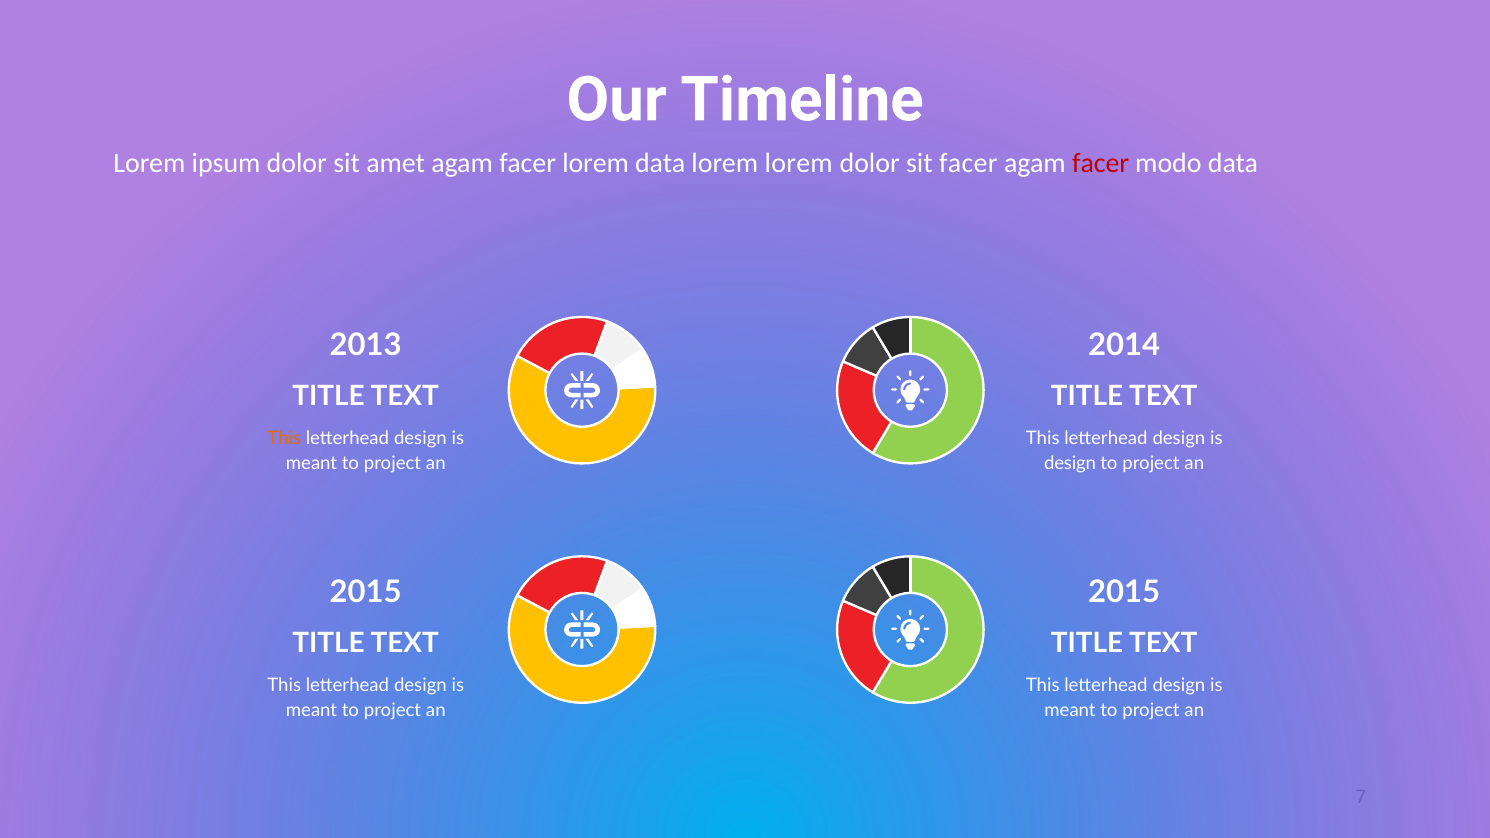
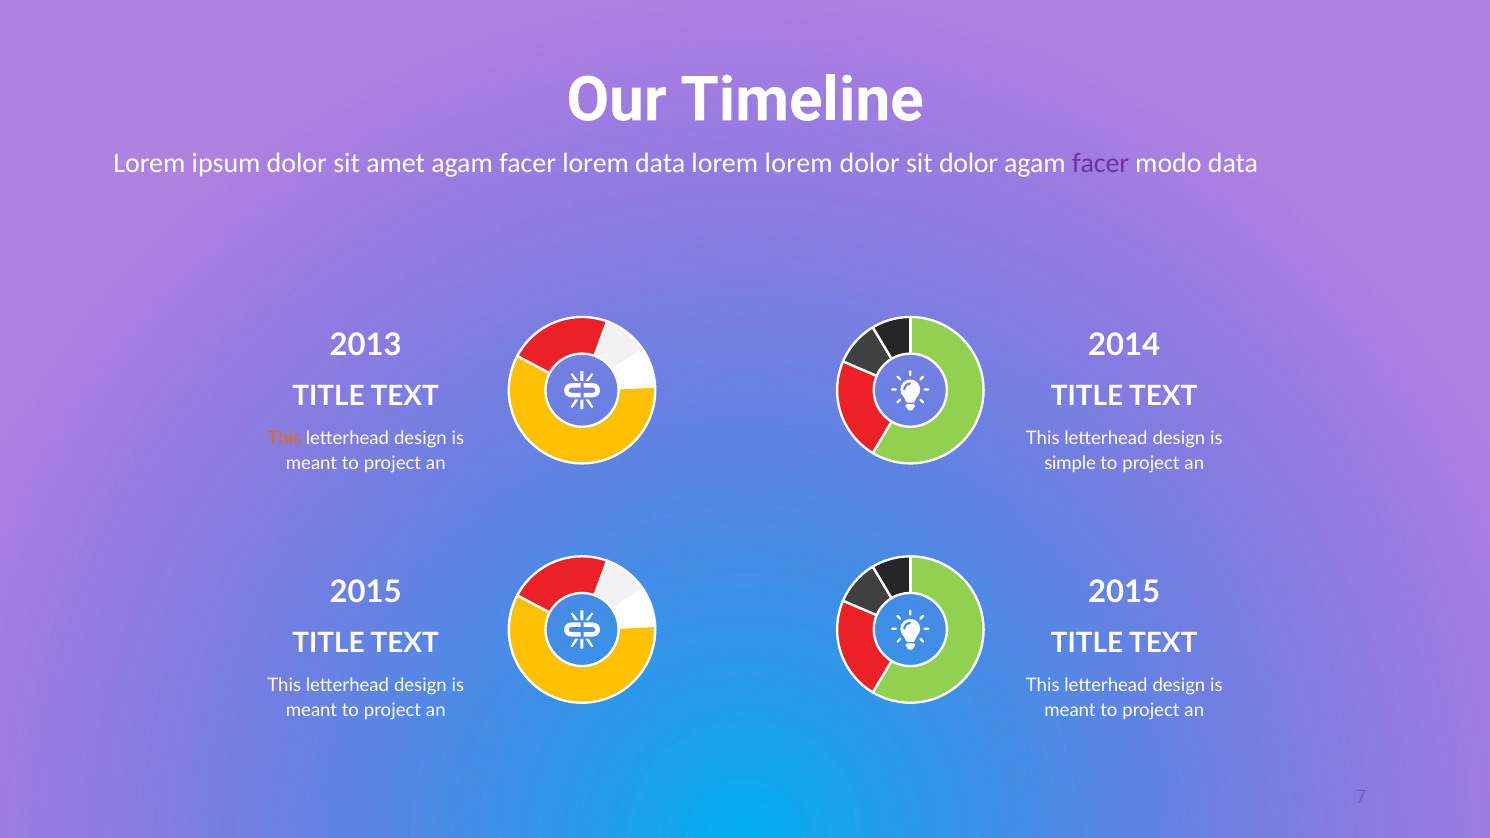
sit facer: facer -> dolor
facer at (1101, 163) colour: red -> purple
design at (1070, 464): design -> simple
